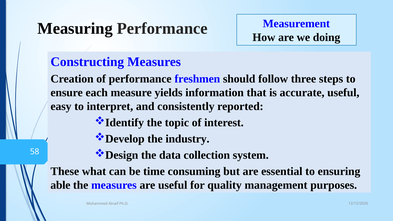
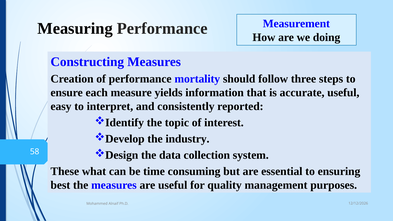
freshmen: freshmen -> mortality
able: able -> best
